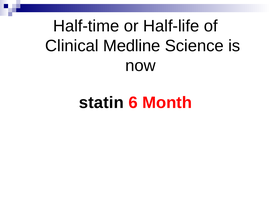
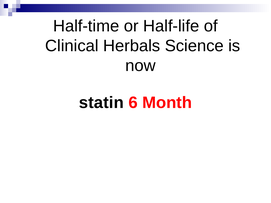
Medline: Medline -> Herbals
